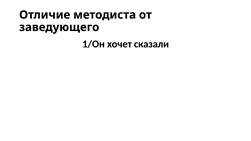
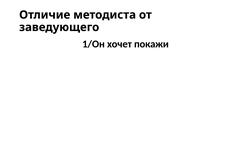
сказали: сказали -> покажи
